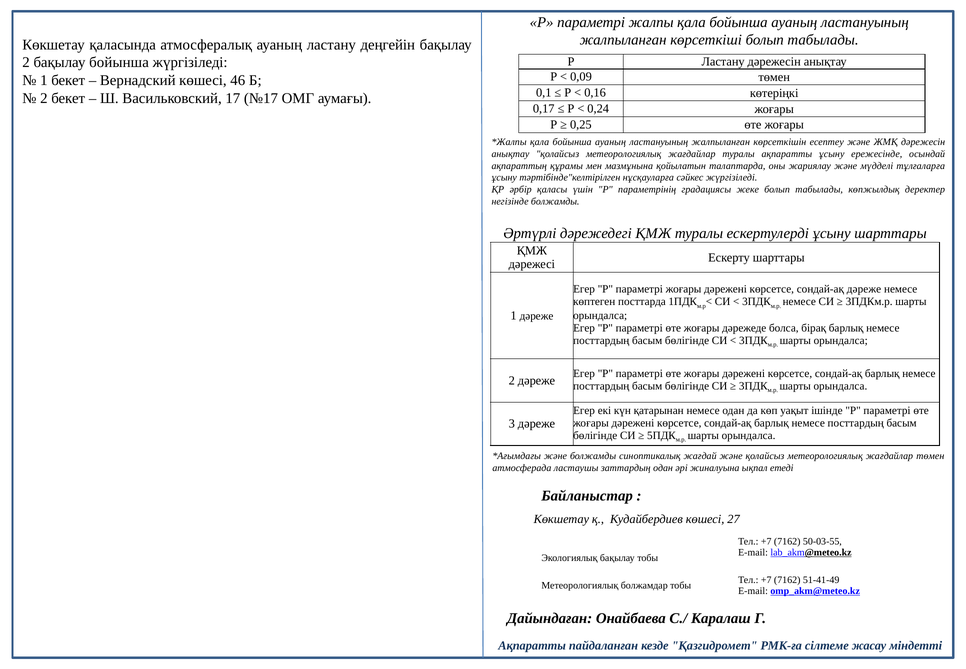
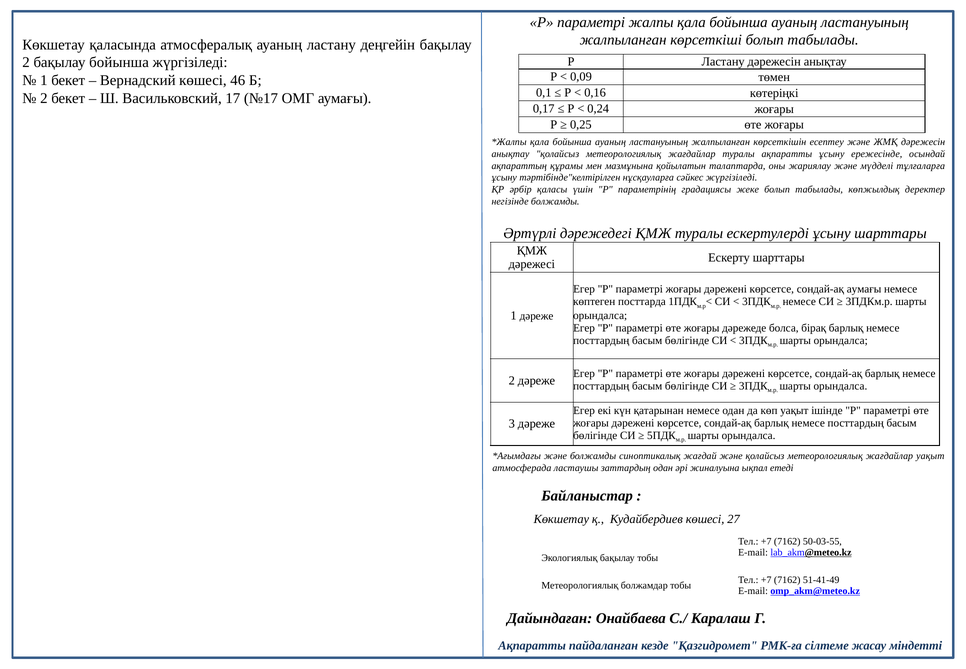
сондай-ақ дәреже: дәреже -> аумағы
жағдайлар төмен: төмен -> уақыт
